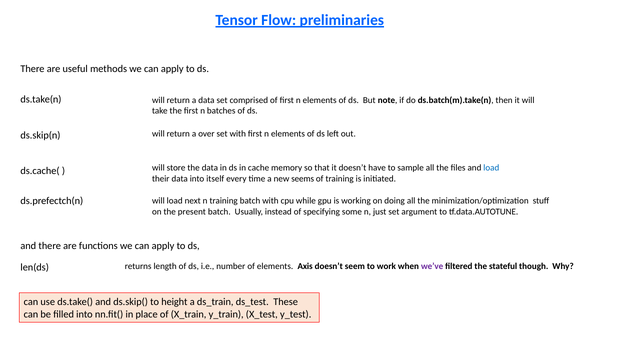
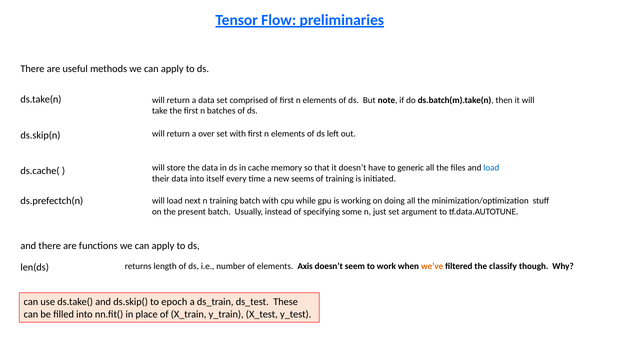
sample: sample -> generic
we’ve colour: purple -> orange
stateful: stateful -> classify
height: height -> epoch
